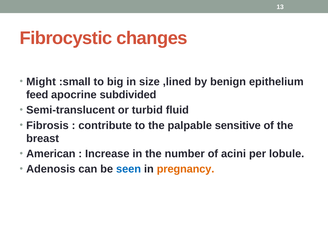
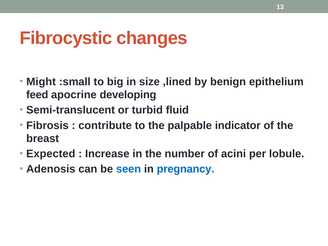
subdivided: subdivided -> developing
sensitive: sensitive -> indicator
American: American -> Expected
pregnancy colour: orange -> blue
